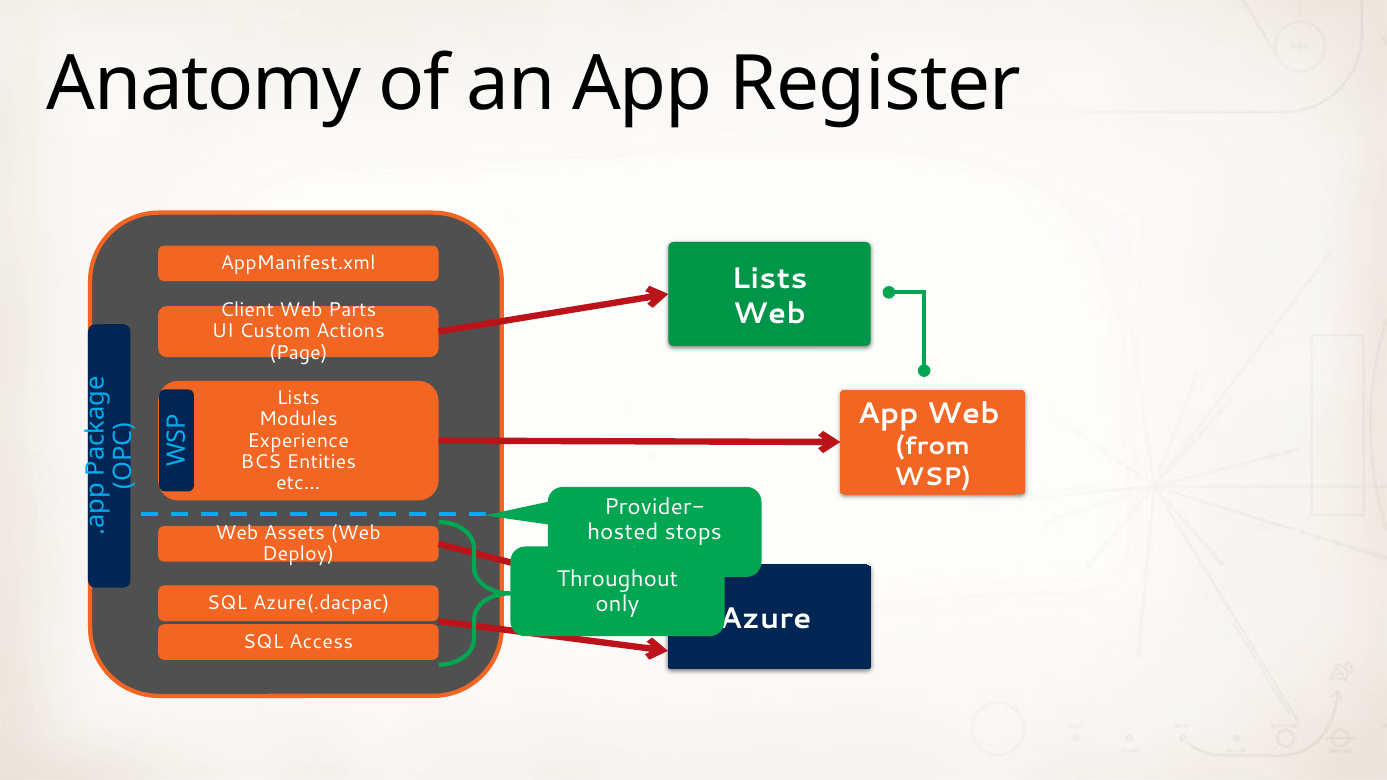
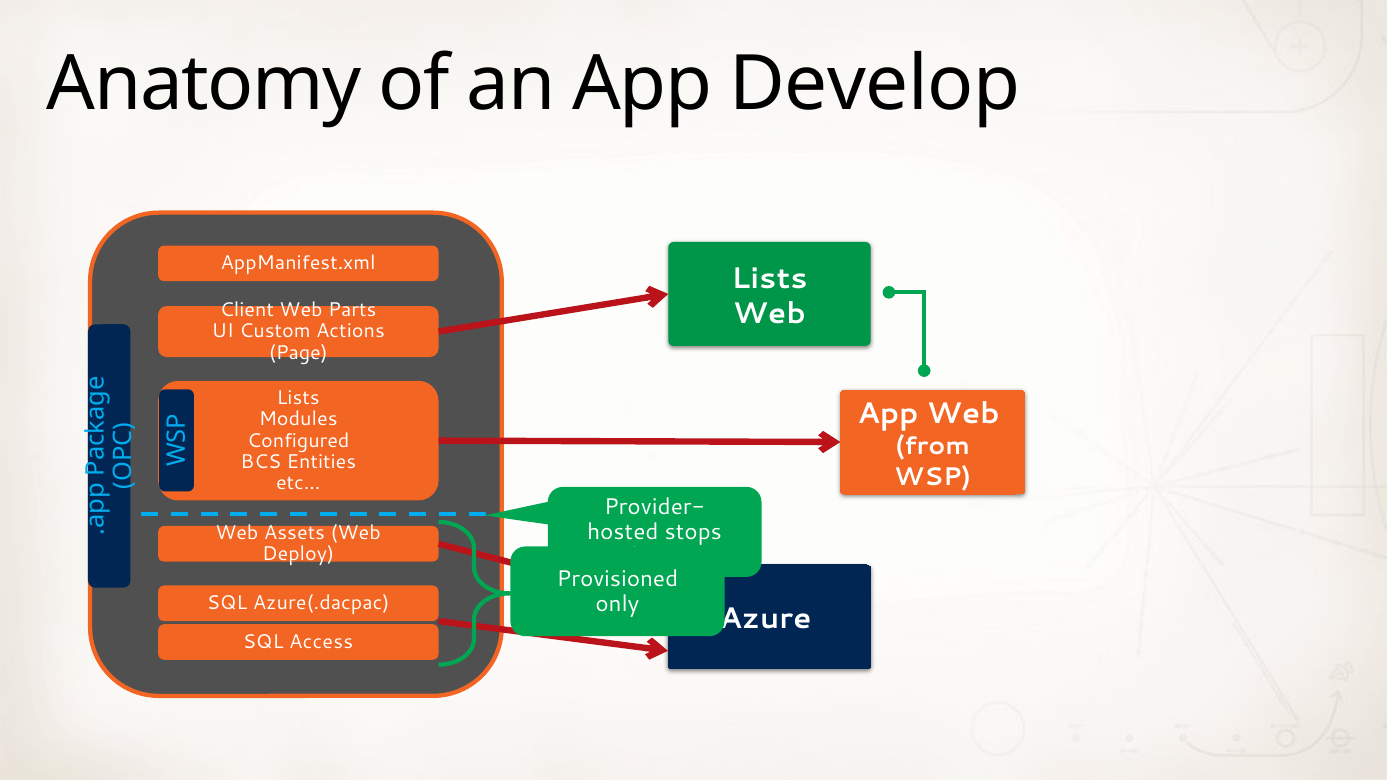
Register: Register -> Develop
Experience: Experience -> Configured
Throughout: Throughout -> Provisioned
